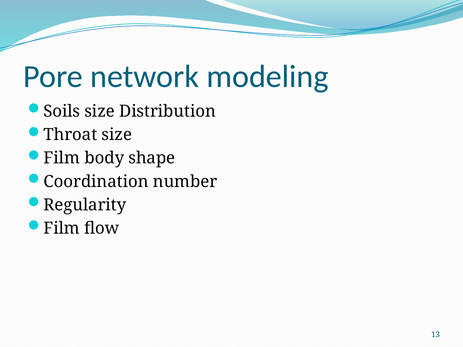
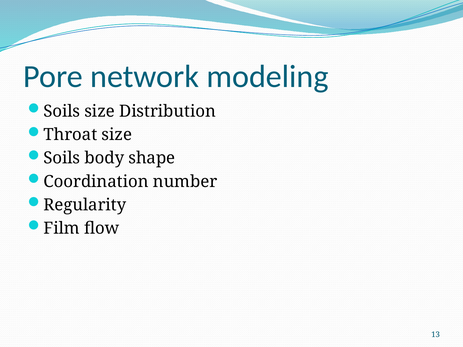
Film at (62, 158): Film -> Soils
